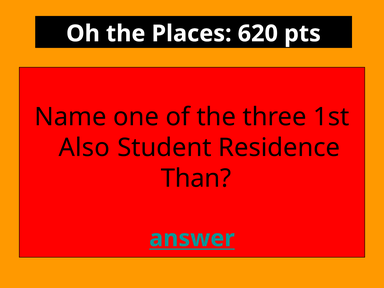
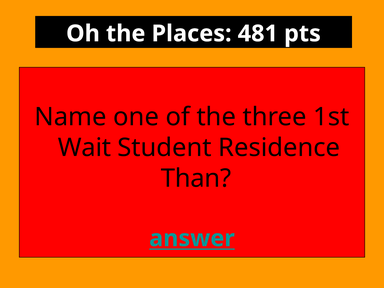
620: 620 -> 481
Also: Also -> Wait
